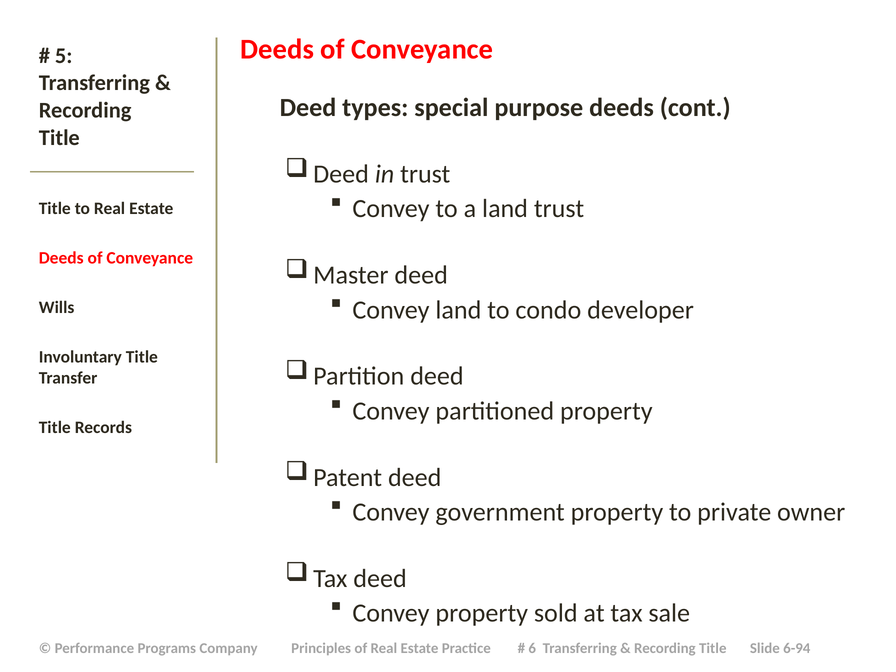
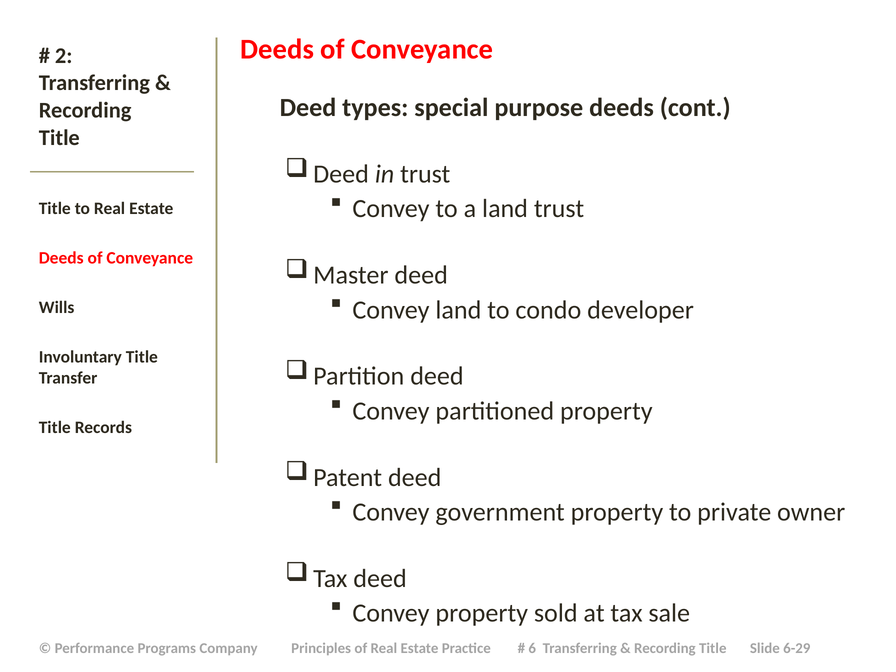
5: 5 -> 2
6-94: 6-94 -> 6-29
